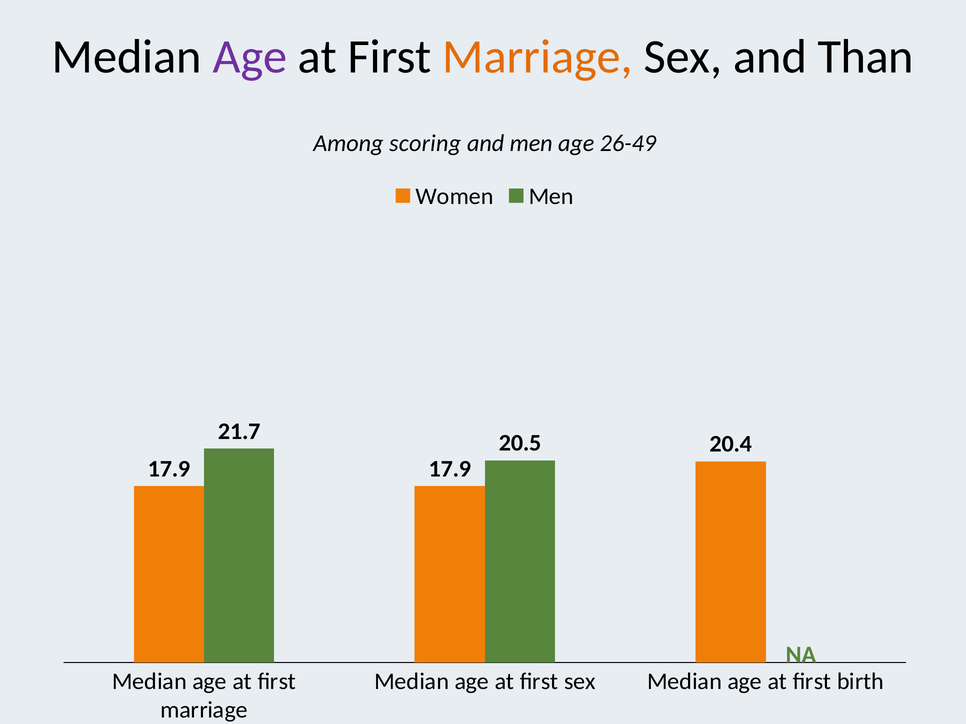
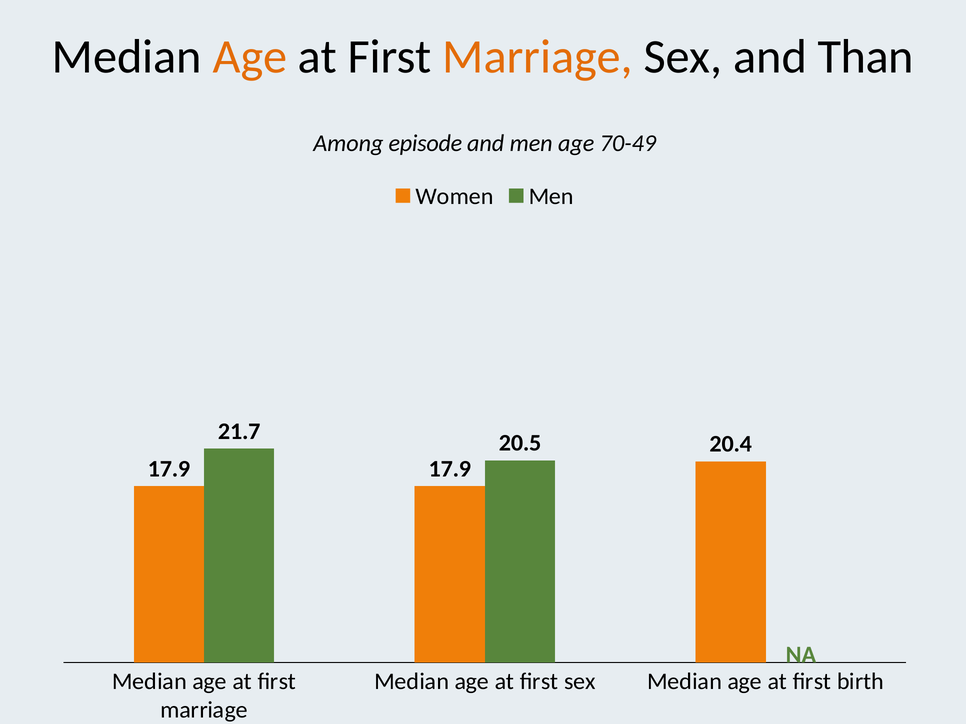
Age at (250, 57) colour: purple -> orange
scoring: scoring -> episode
26-49: 26-49 -> 70-49
